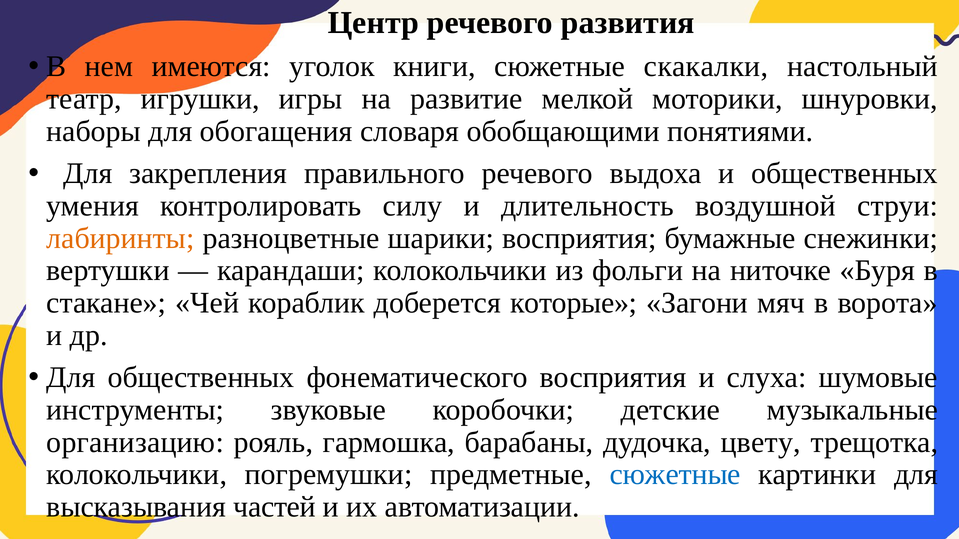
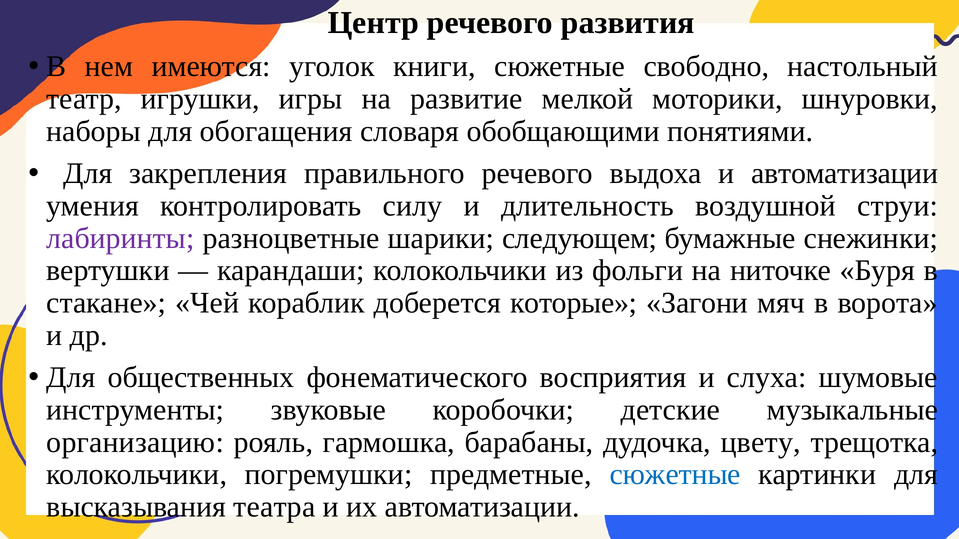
скакалки: скакалки -> свободно
и общественных: общественных -> автоматизации
лабиринты colour: orange -> purple
шарики восприятия: восприятия -> следующем
частей: частей -> театра
